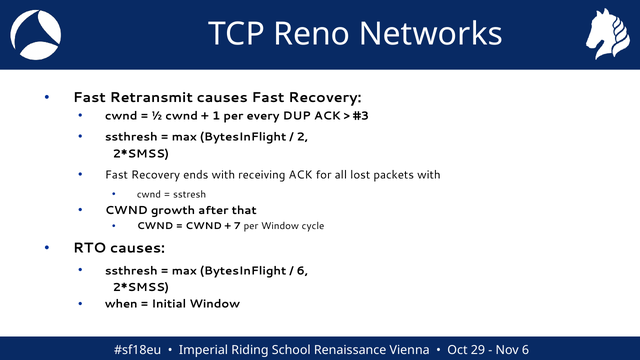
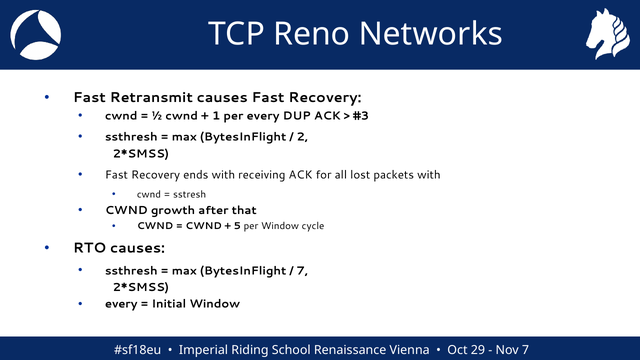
7: 7 -> 5
6 at (302, 271): 6 -> 7
when at (121, 304): when -> every
6 at (525, 350): 6 -> 7
